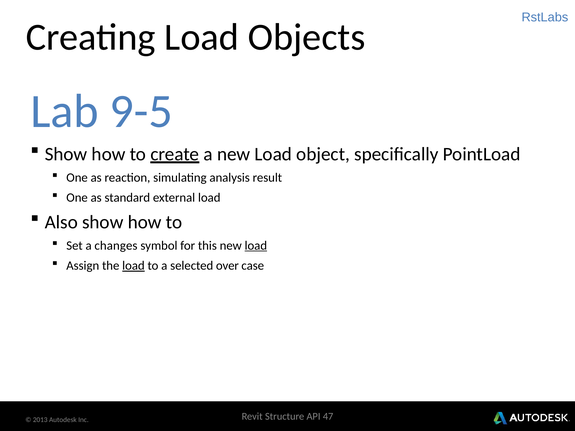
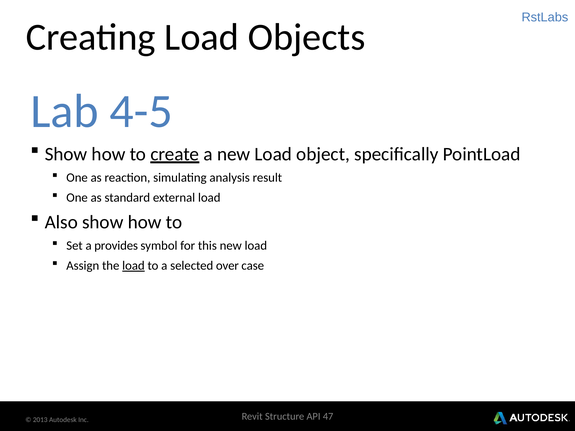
9-5: 9-5 -> 4-5
changes: changes -> provides
load at (256, 246) underline: present -> none
